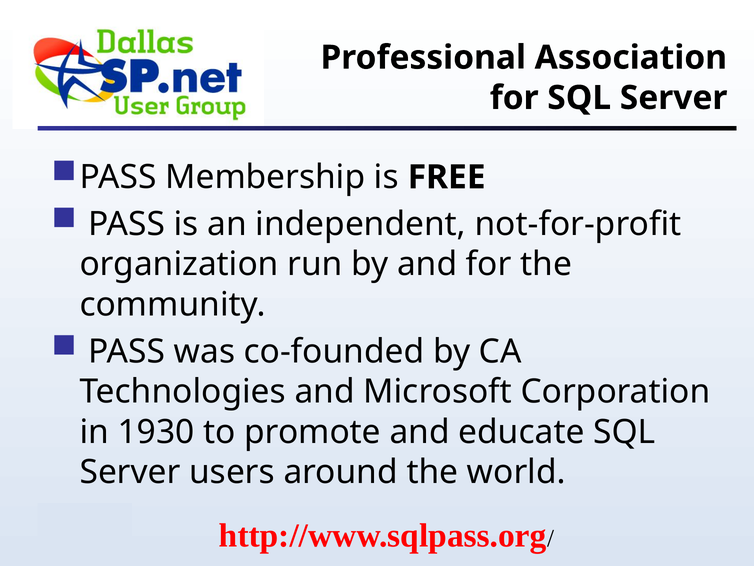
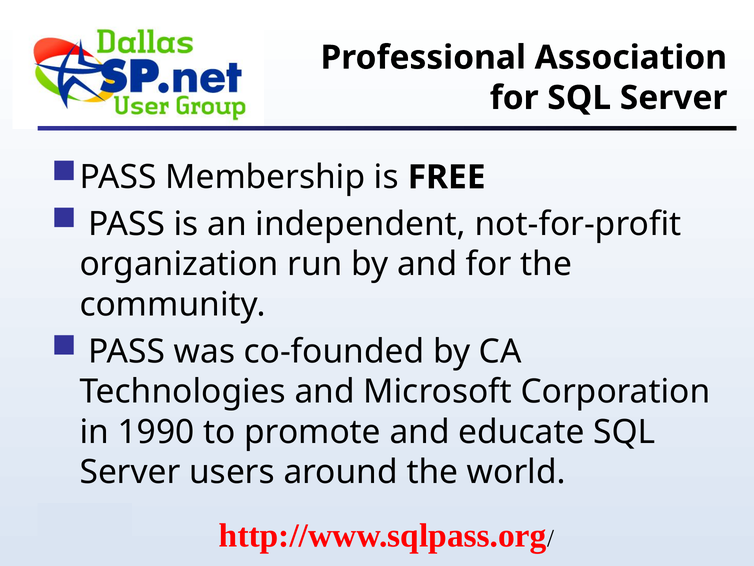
1930: 1930 -> 1990
